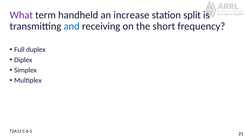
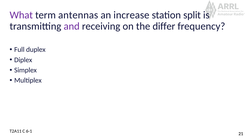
handheld: handheld -> antennas
and colour: blue -> purple
short: short -> differ
